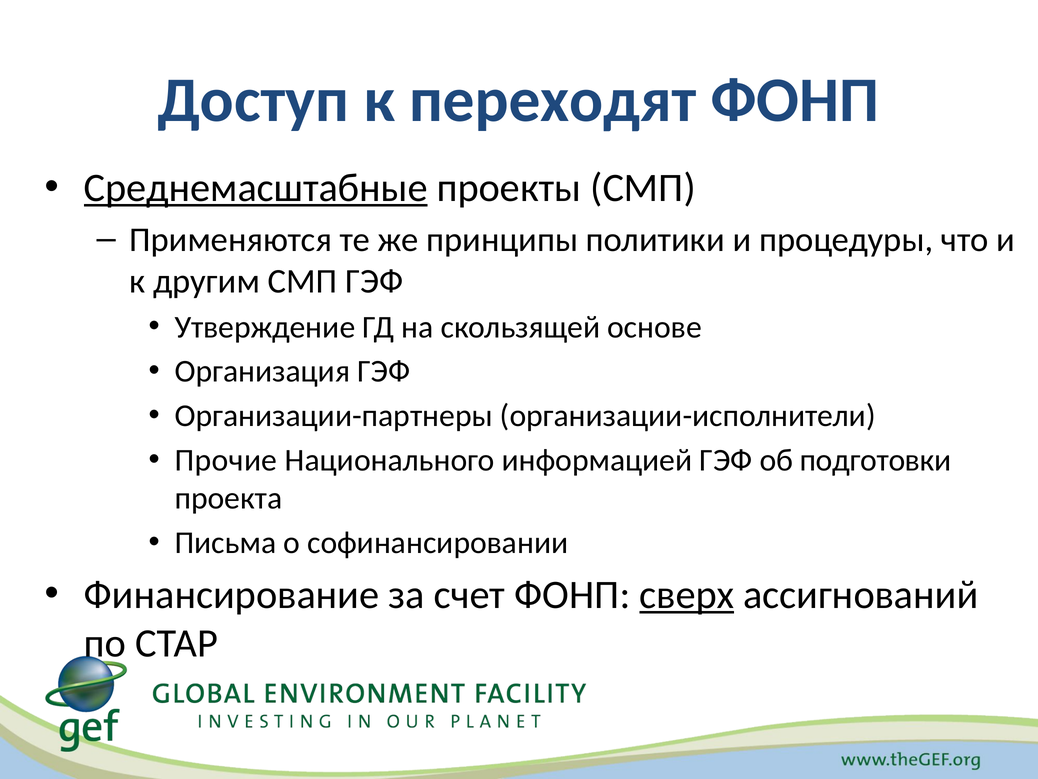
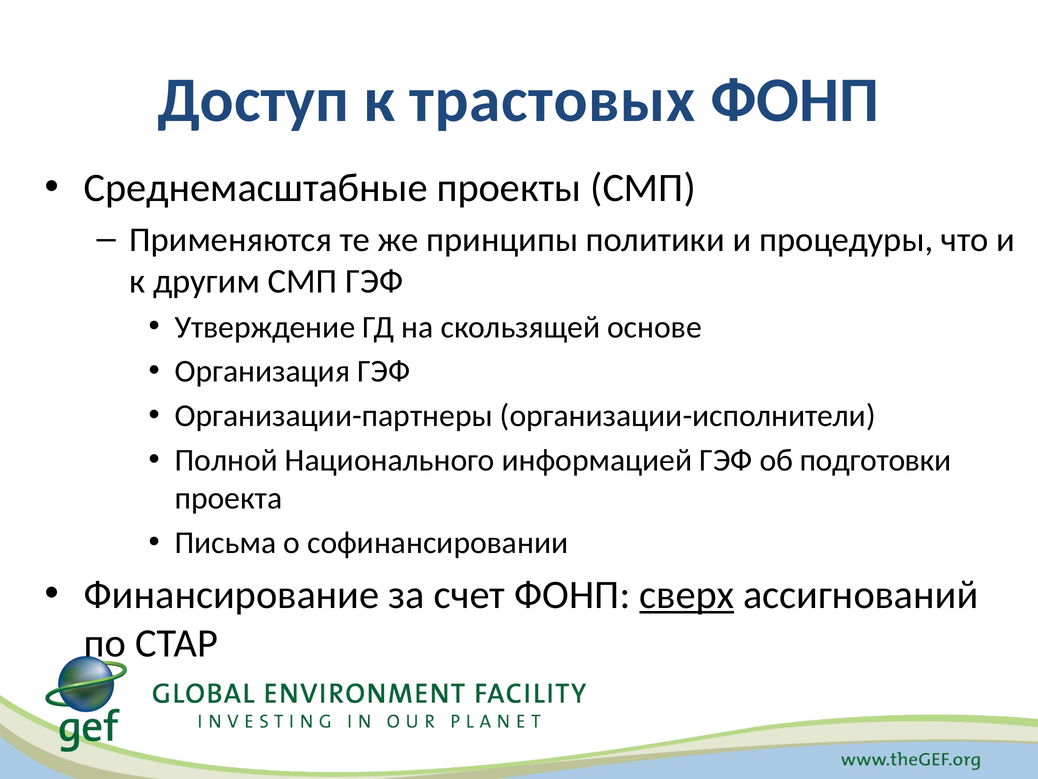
переходят: переходят -> трастовых
Среднемасштабные underline: present -> none
Прочие: Прочие -> Полной
